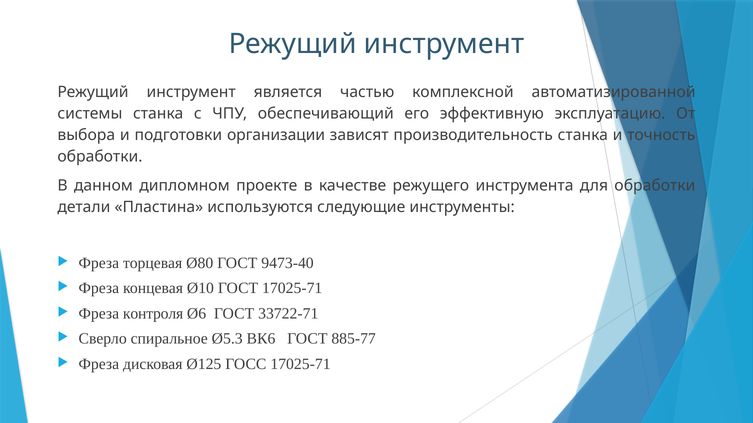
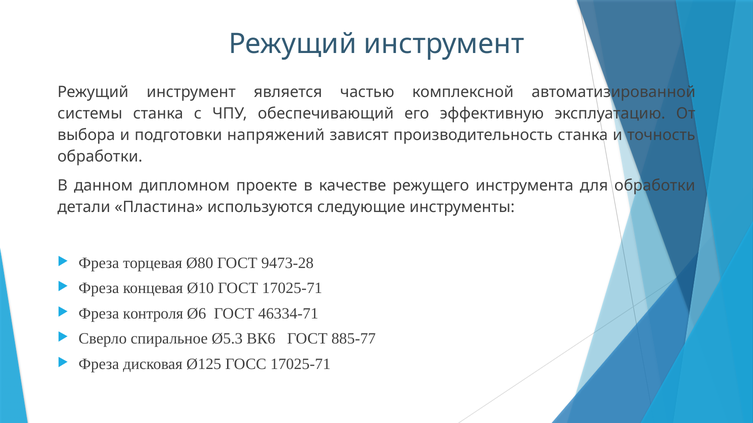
организации: организации -> напряжений
9473-40: 9473-40 -> 9473-28
33722-71: 33722-71 -> 46334-71
